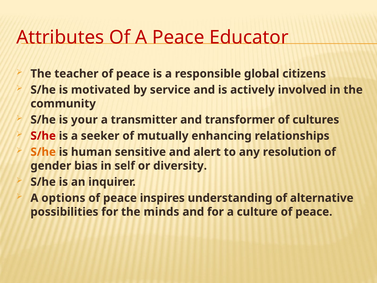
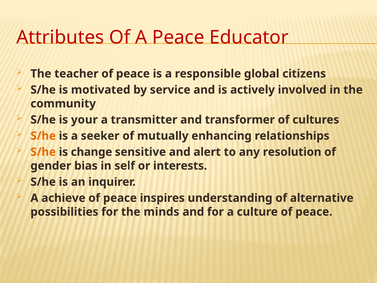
S/he at (43, 136) colour: red -> orange
human: human -> change
diversity: diversity -> interests
options: options -> achieve
